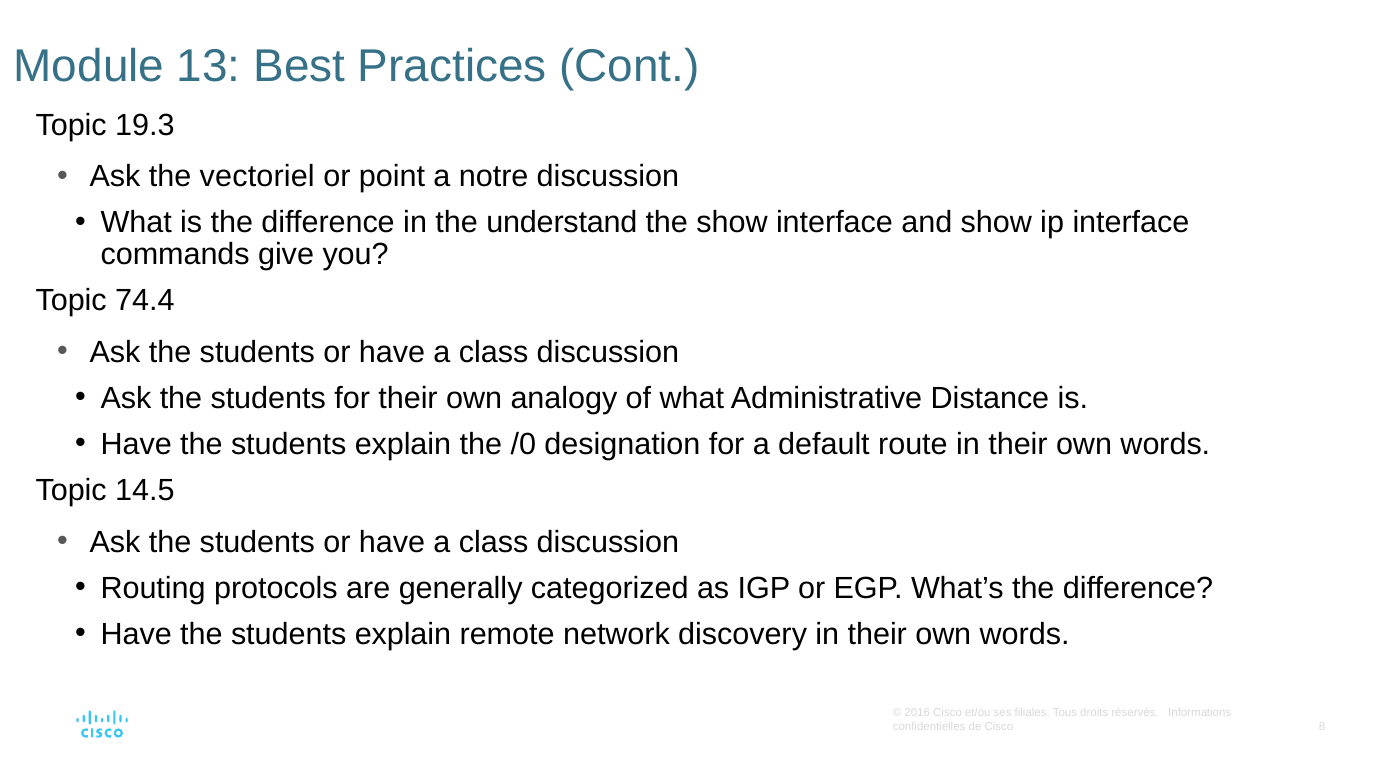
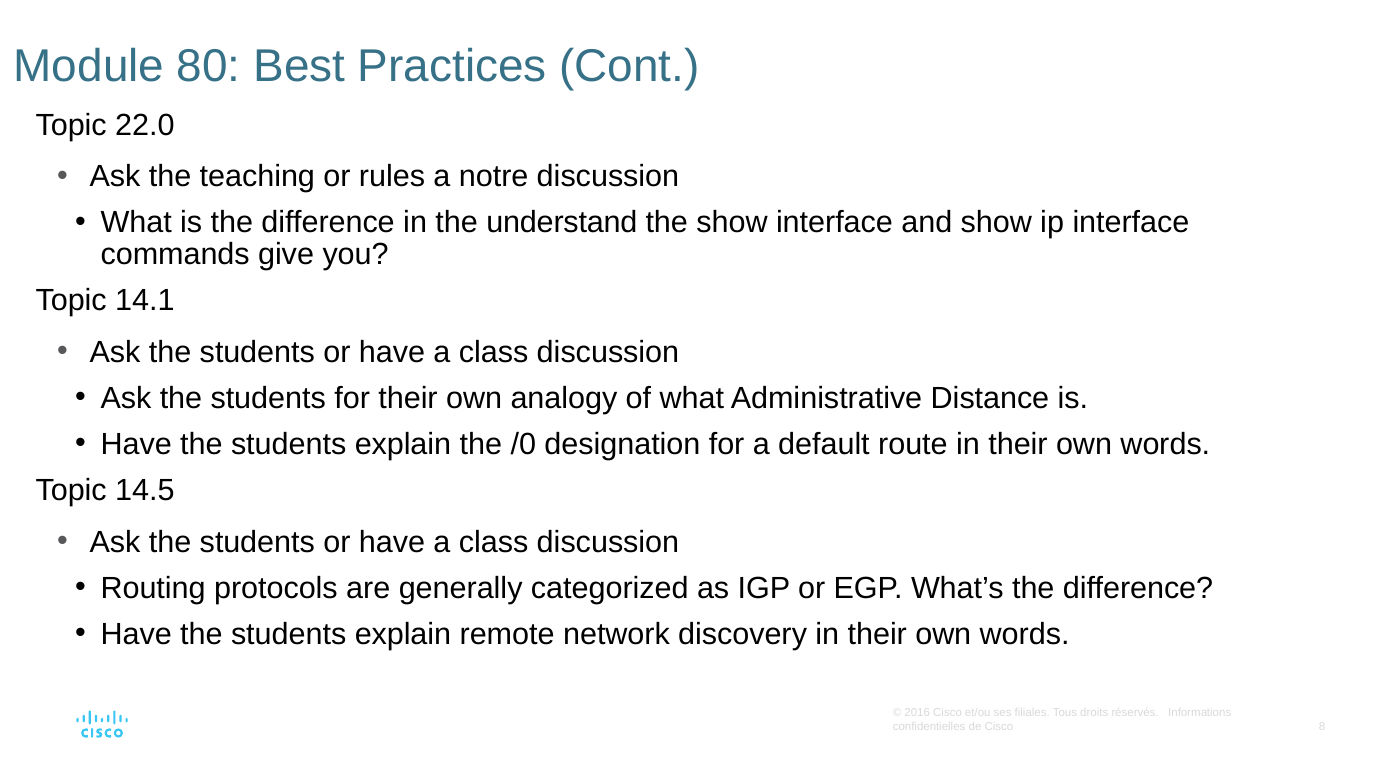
13: 13 -> 80
19.3: 19.3 -> 22.0
vectoriel: vectoriel -> teaching
point: point -> rules
74.4: 74.4 -> 14.1
